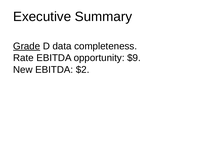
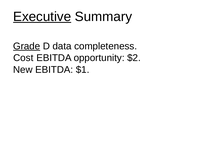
Executive underline: none -> present
Rate: Rate -> Cost
$9: $9 -> $2
$2: $2 -> $1
